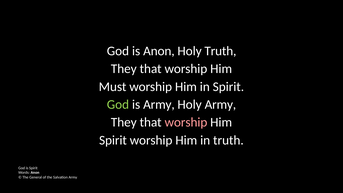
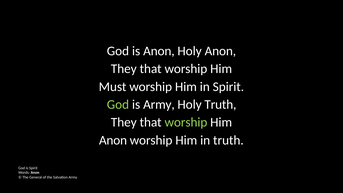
Holy Truth: Truth -> Anon
Holy Army: Army -> Truth
worship at (186, 122) colour: pink -> light green
Spirit at (113, 140): Spirit -> Anon
